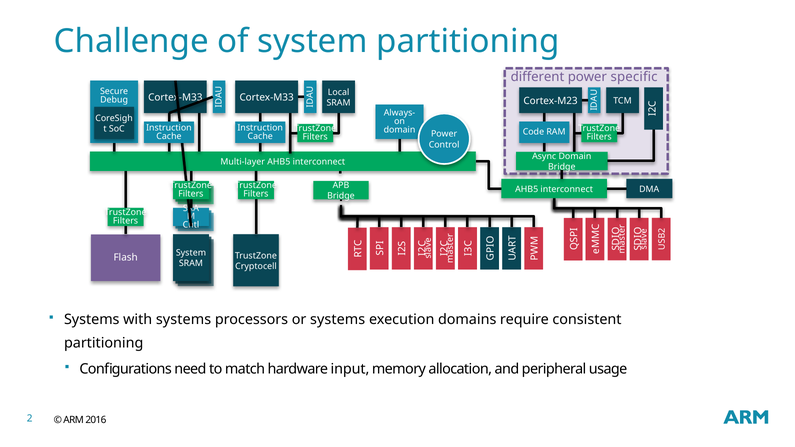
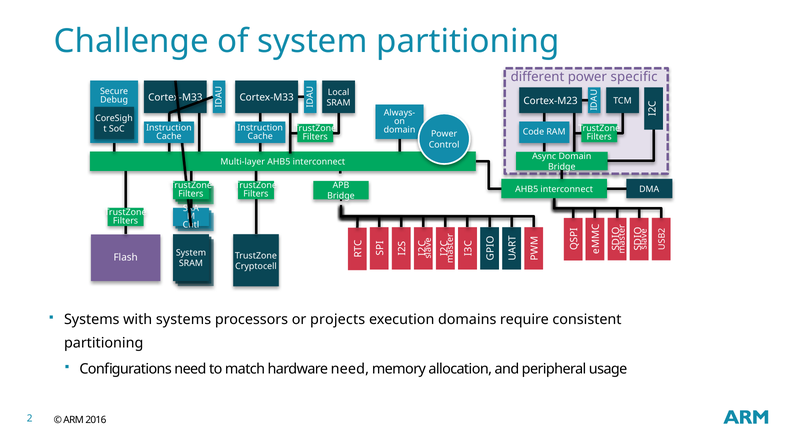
or systems: systems -> projects
hardware input: input -> need
